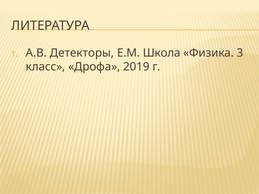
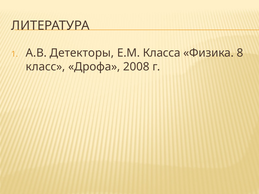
Школа: Школа -> Класса
3: 3 -> 8
2019: 2019 -> 2008
